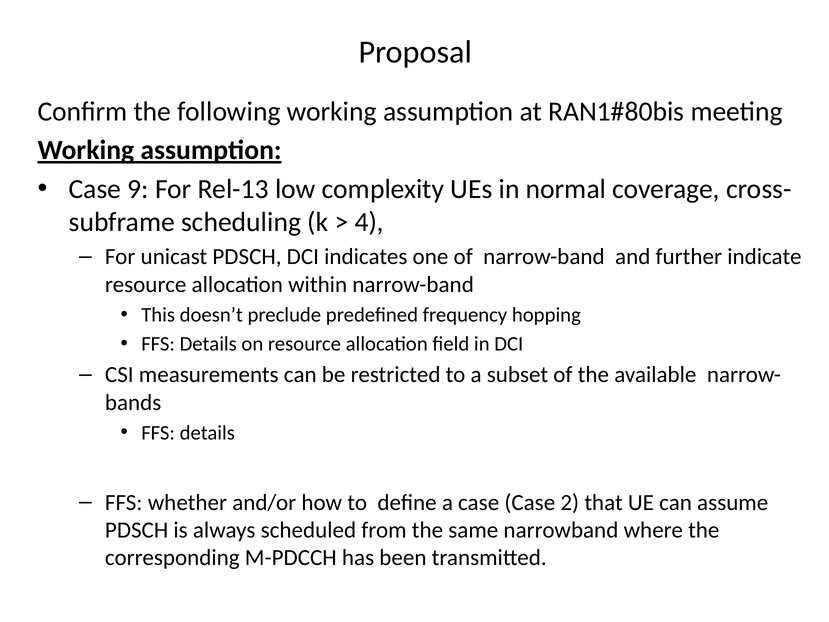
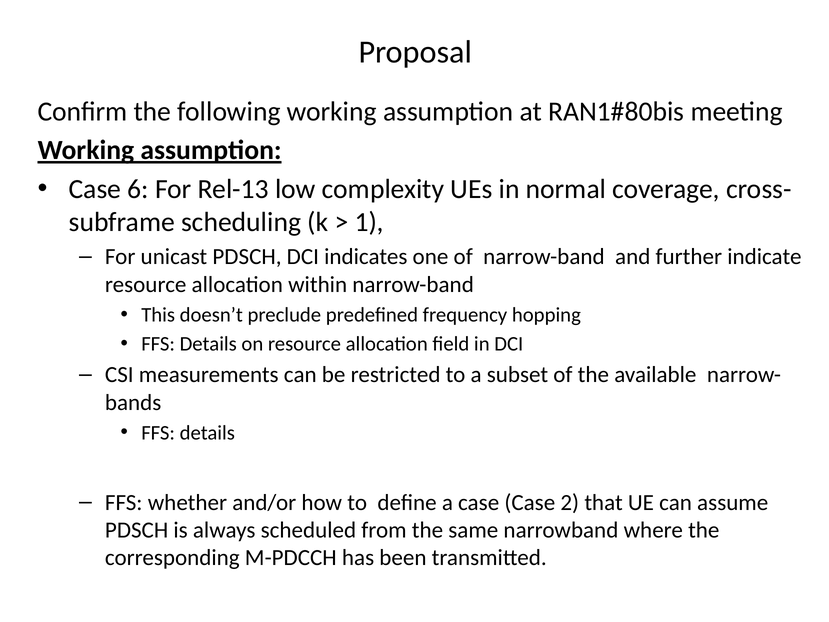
9: 9 -> 6
4: 4 -> 1
